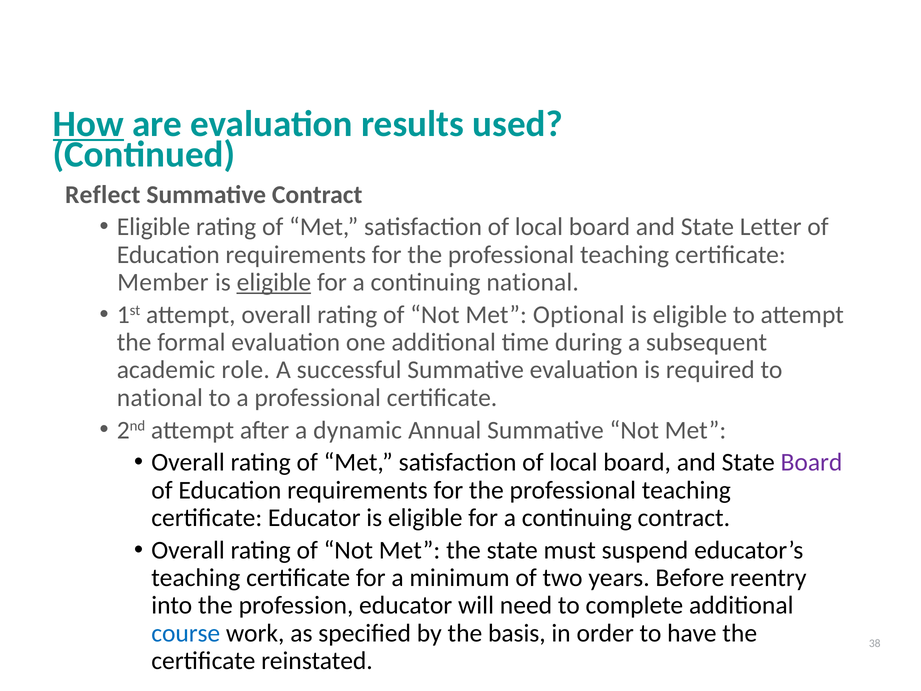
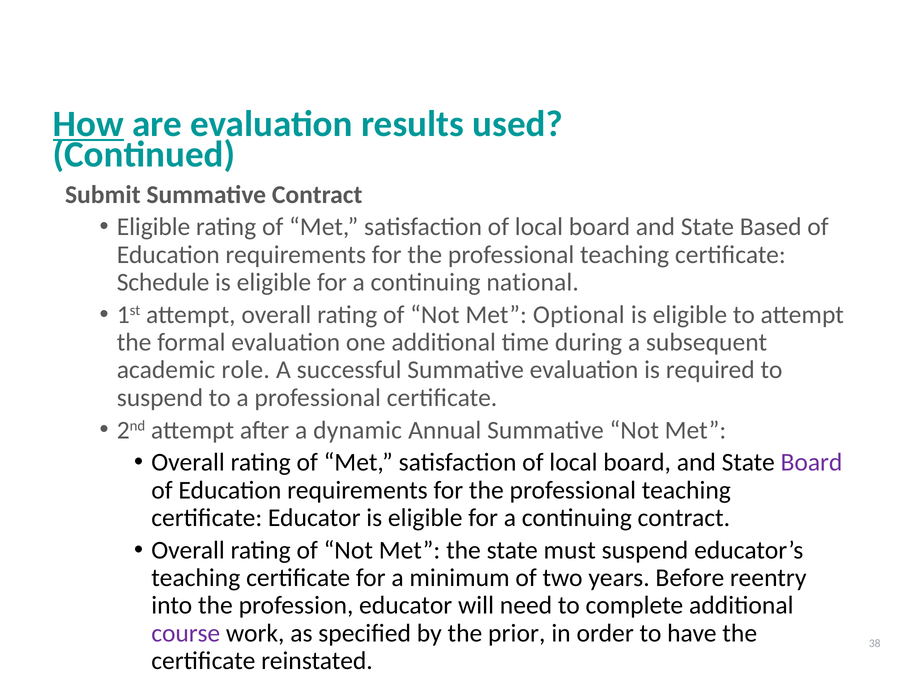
Reflect: Reflect -> Submit
Letter: Letter -> Based
Member: Member -> Schedule
eligible at (274, 282) underline: present -> none
national at (160, 397): national -> suspend
course colour: blue -> purple
basis: basis -> prior
